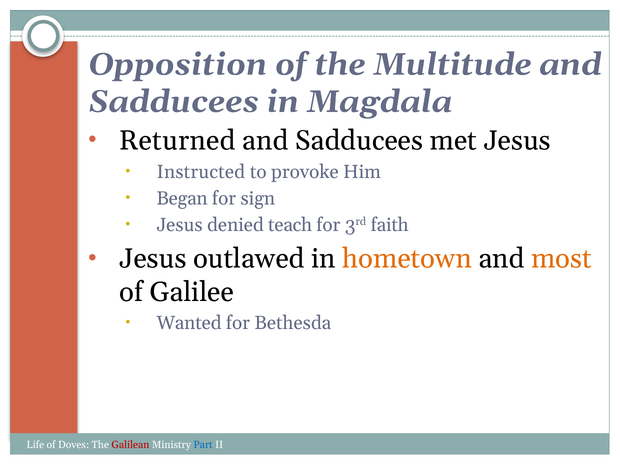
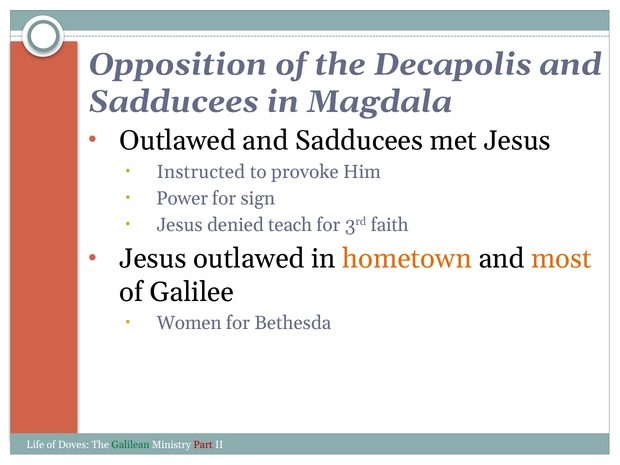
Multitude: Multitude -> Decapolis
Returned at (177, 141): Returned -> Outlawed
Began: Began -> Power
Wanted: Wanted -> Women
Galilean colour: red -> green
Part colour: blue -> red
